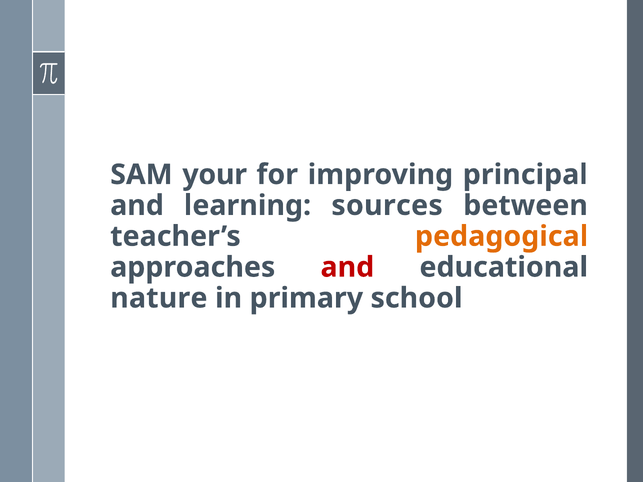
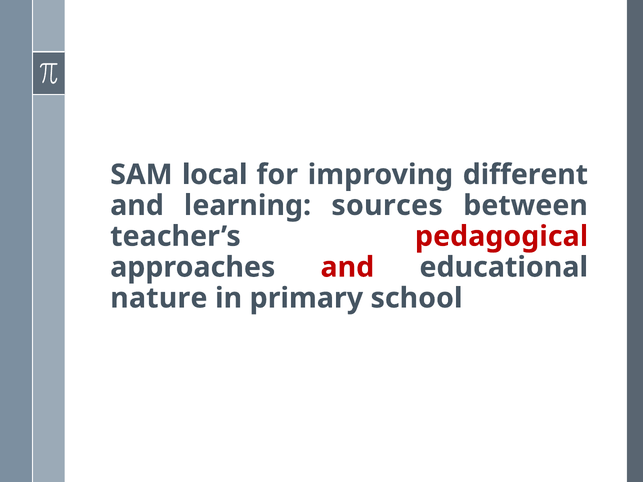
your: your -> local
principal: principal -> different
pedagogical colour: orange -> red
